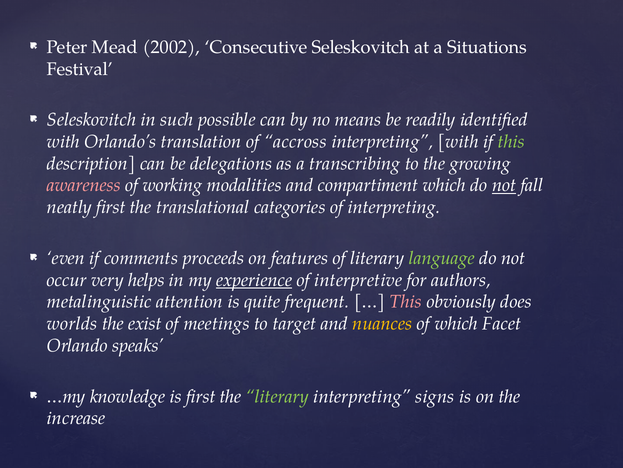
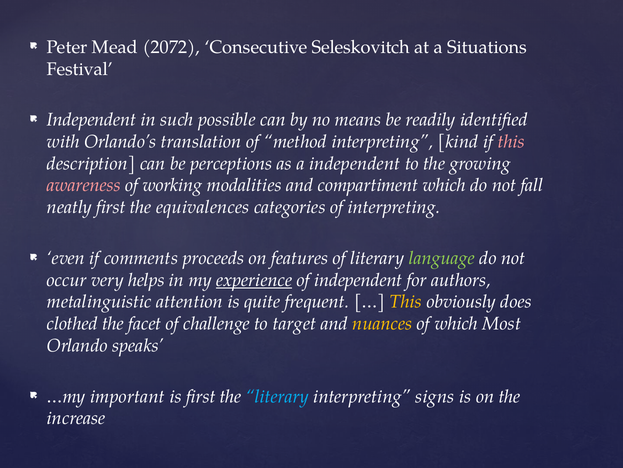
2002: 2002 -> 2072
Seleskovitch at (92, 120): Seleskovitch -> Independent
accross: accross -> method
interpreting with: with -> kind
this at (511, 142) colour: light green -> pink
delegations: delegations -> perceptions
a transcribing: transcribing -> independent
not at (504, 185) underline: present -> none
translational: translational -> equivalences
of interpretive: interpretive -> independent
This at (406, 301) colour: pink -> yellow
worlds: worlds -> clothed
exist: exist -> facet
meetings: meetings -> challenge
Facet: Facet -> Most
knowledge: knowledge -> important
literary at (278, 396) colour: light green -> light blue
